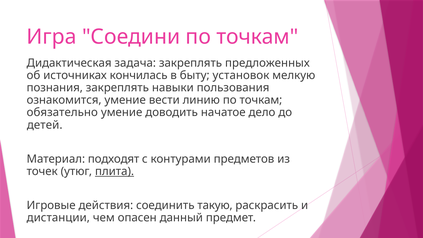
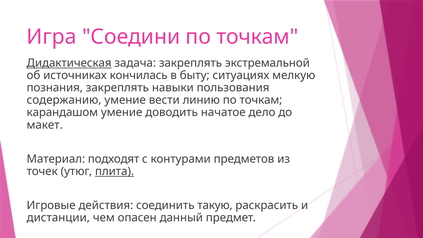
Дидактическая underline: none -> present
предложенных: предложенных -> экстремальной
установок: установок -> ситуациях
ознакомится: ознакомится -> содержанию
обязательно: обязательно -> карандашом
детей: детей -> макет
